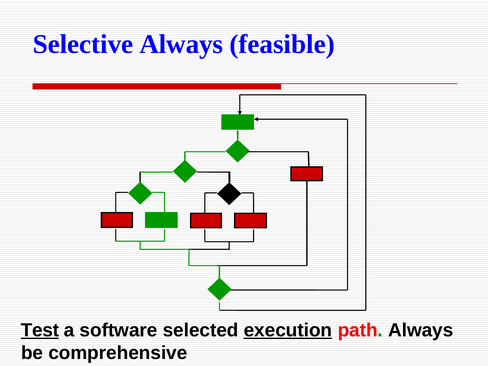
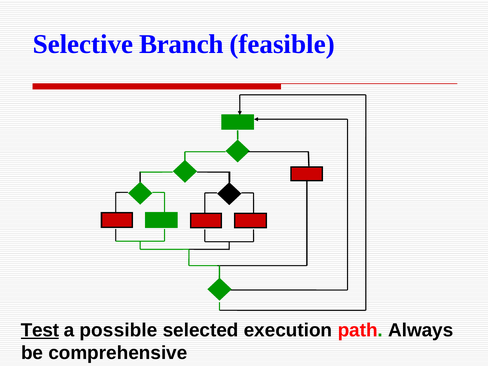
Selective Always: Always -> Branch
software: software -> possible
execution underline: present -> none
